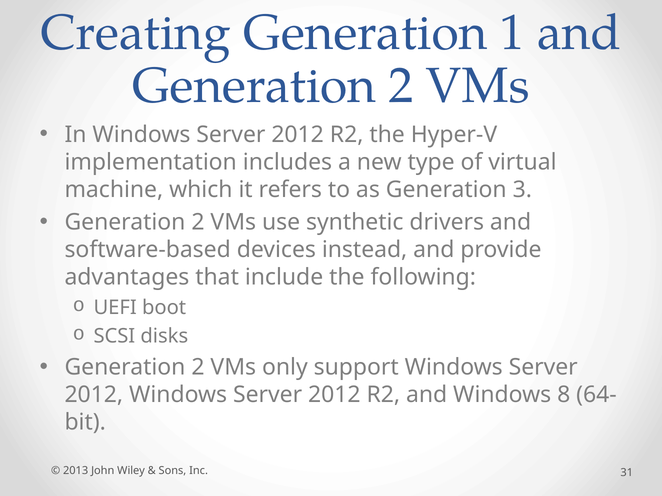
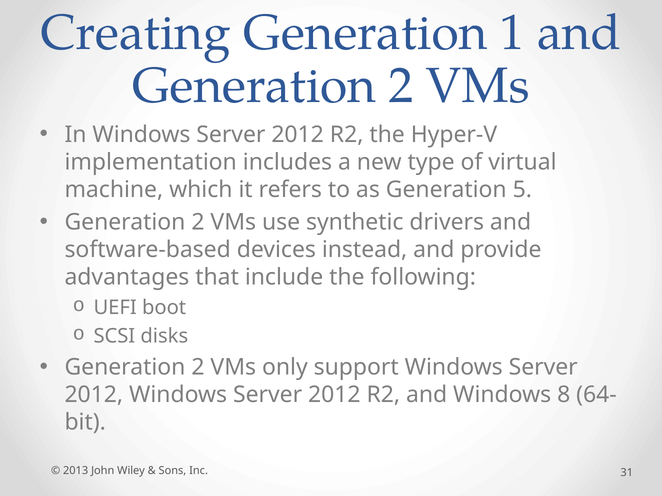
3: 3 -> 5
